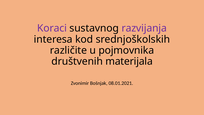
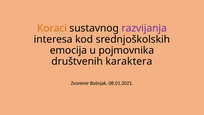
Koraci colour: purple -> orange
različite: različite -> emocija
materijala: materijala -> karaktera
